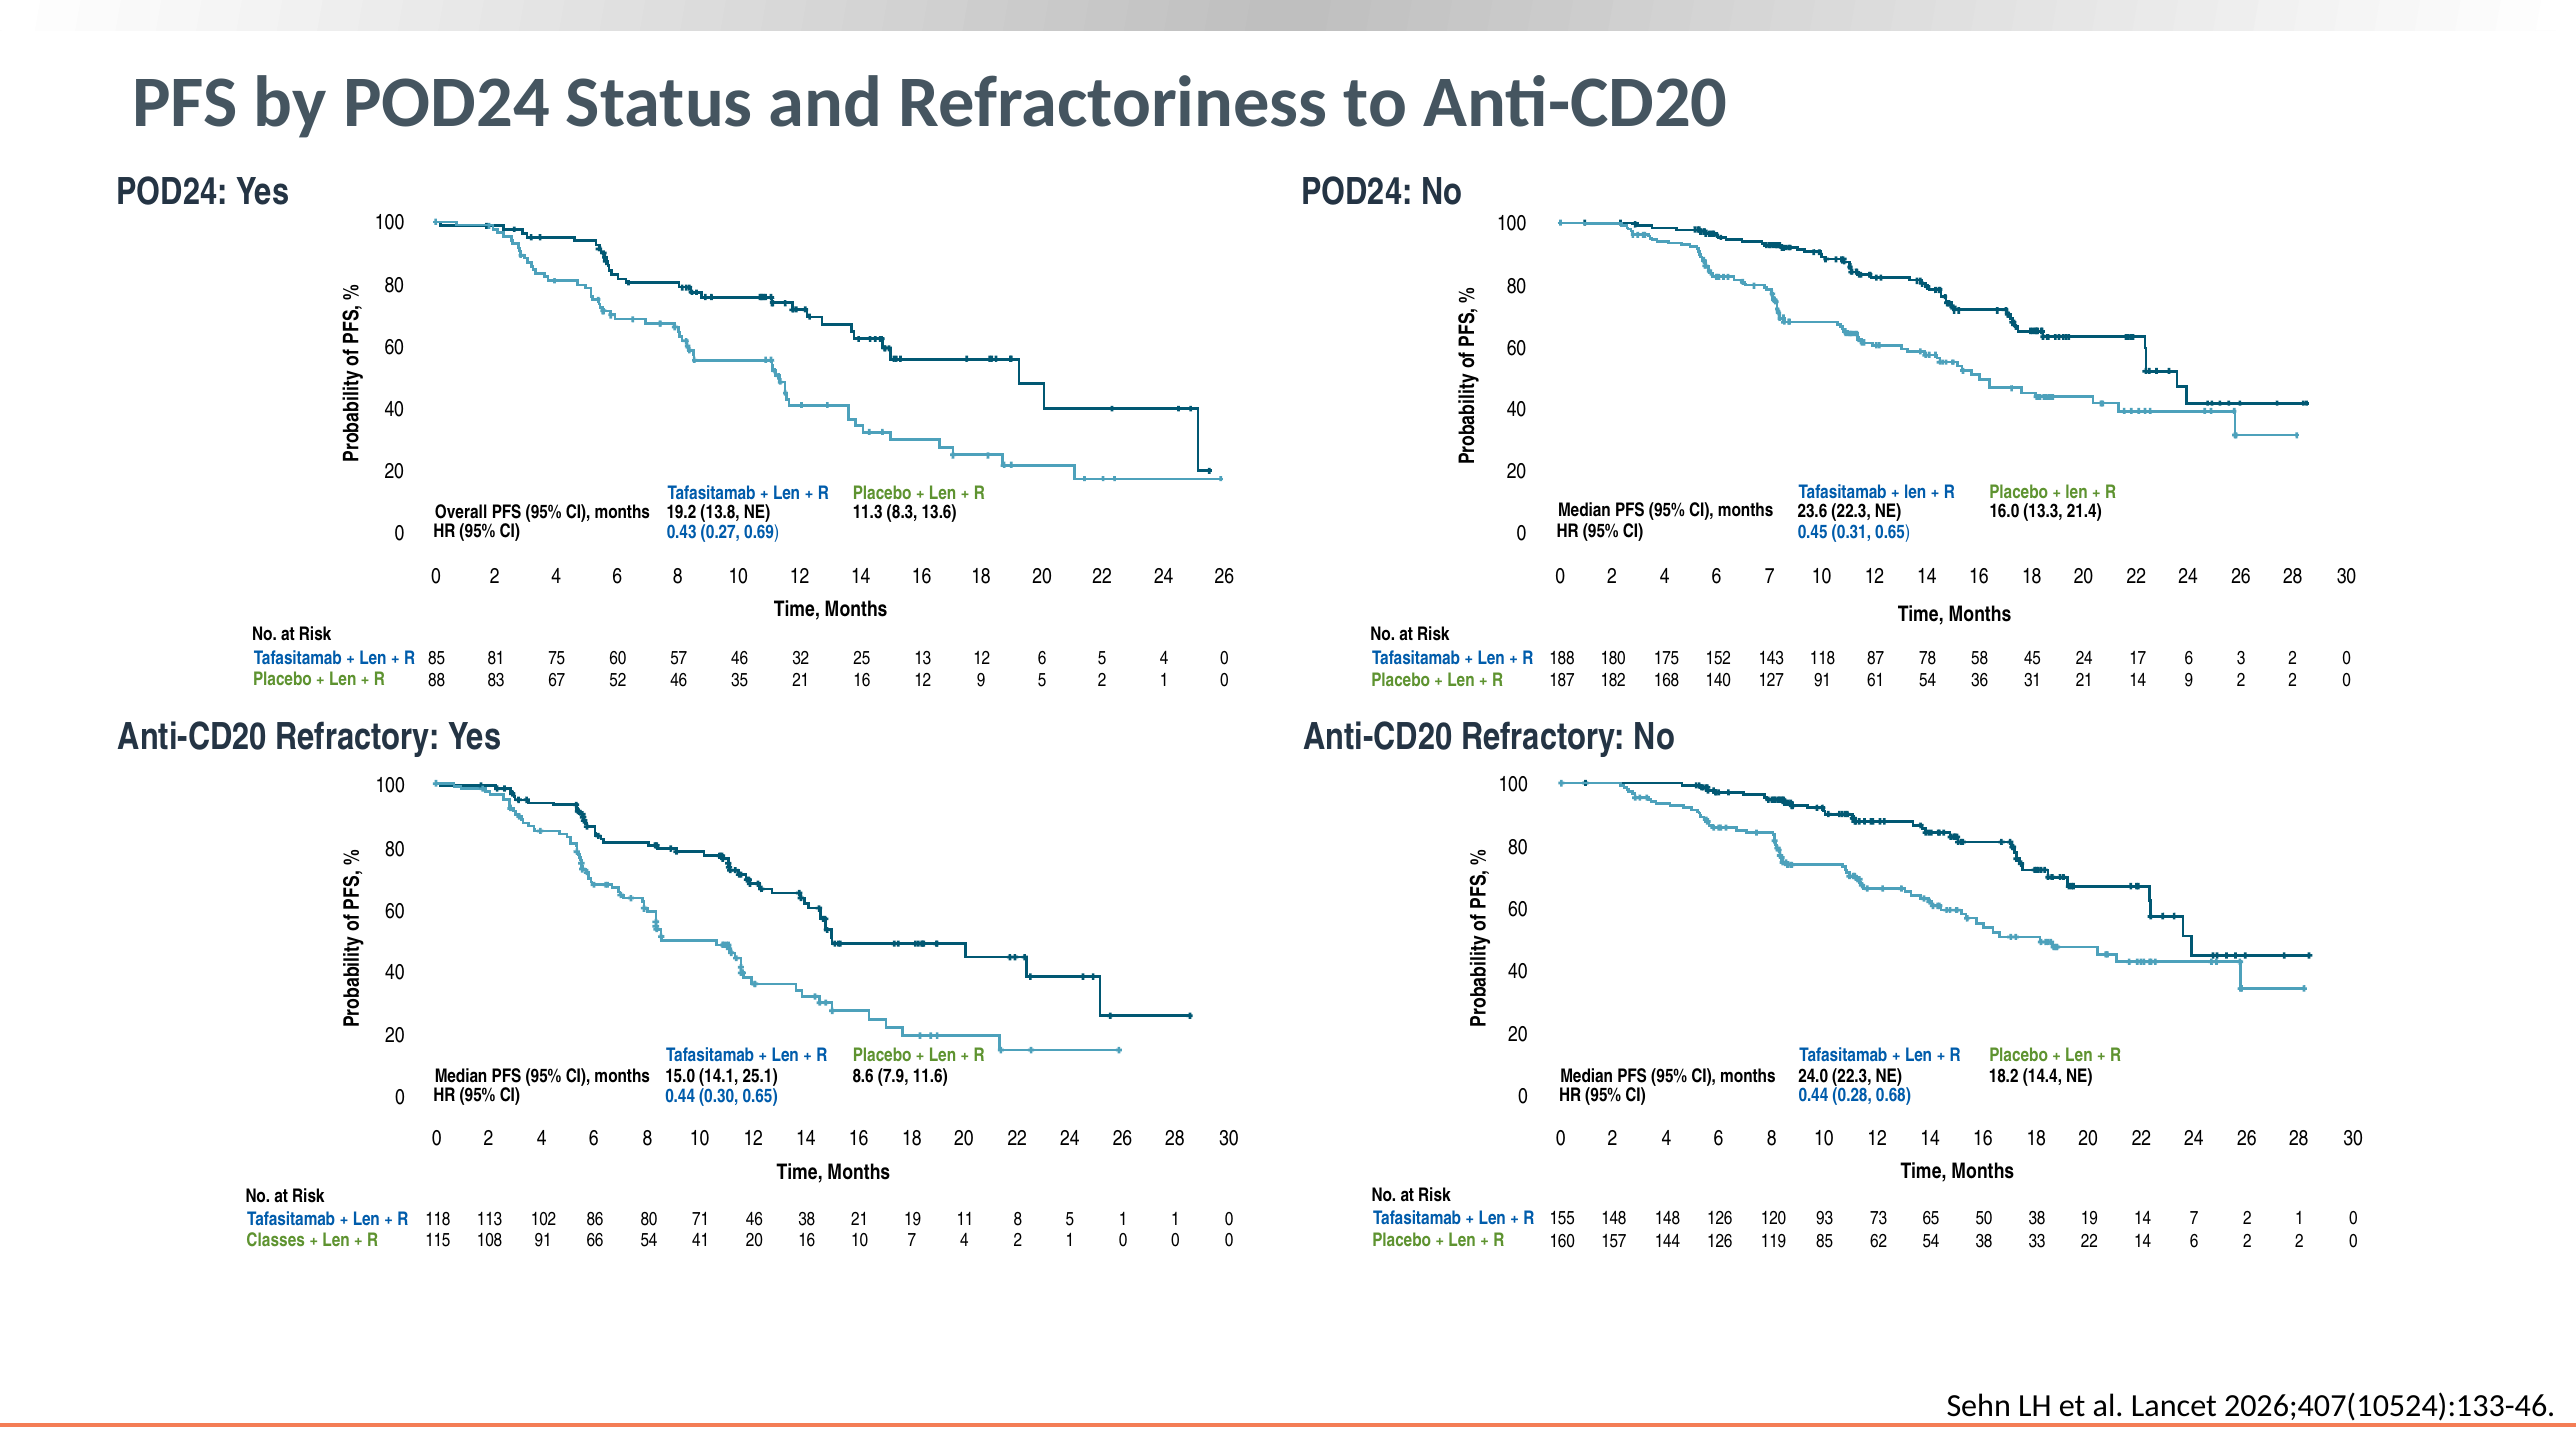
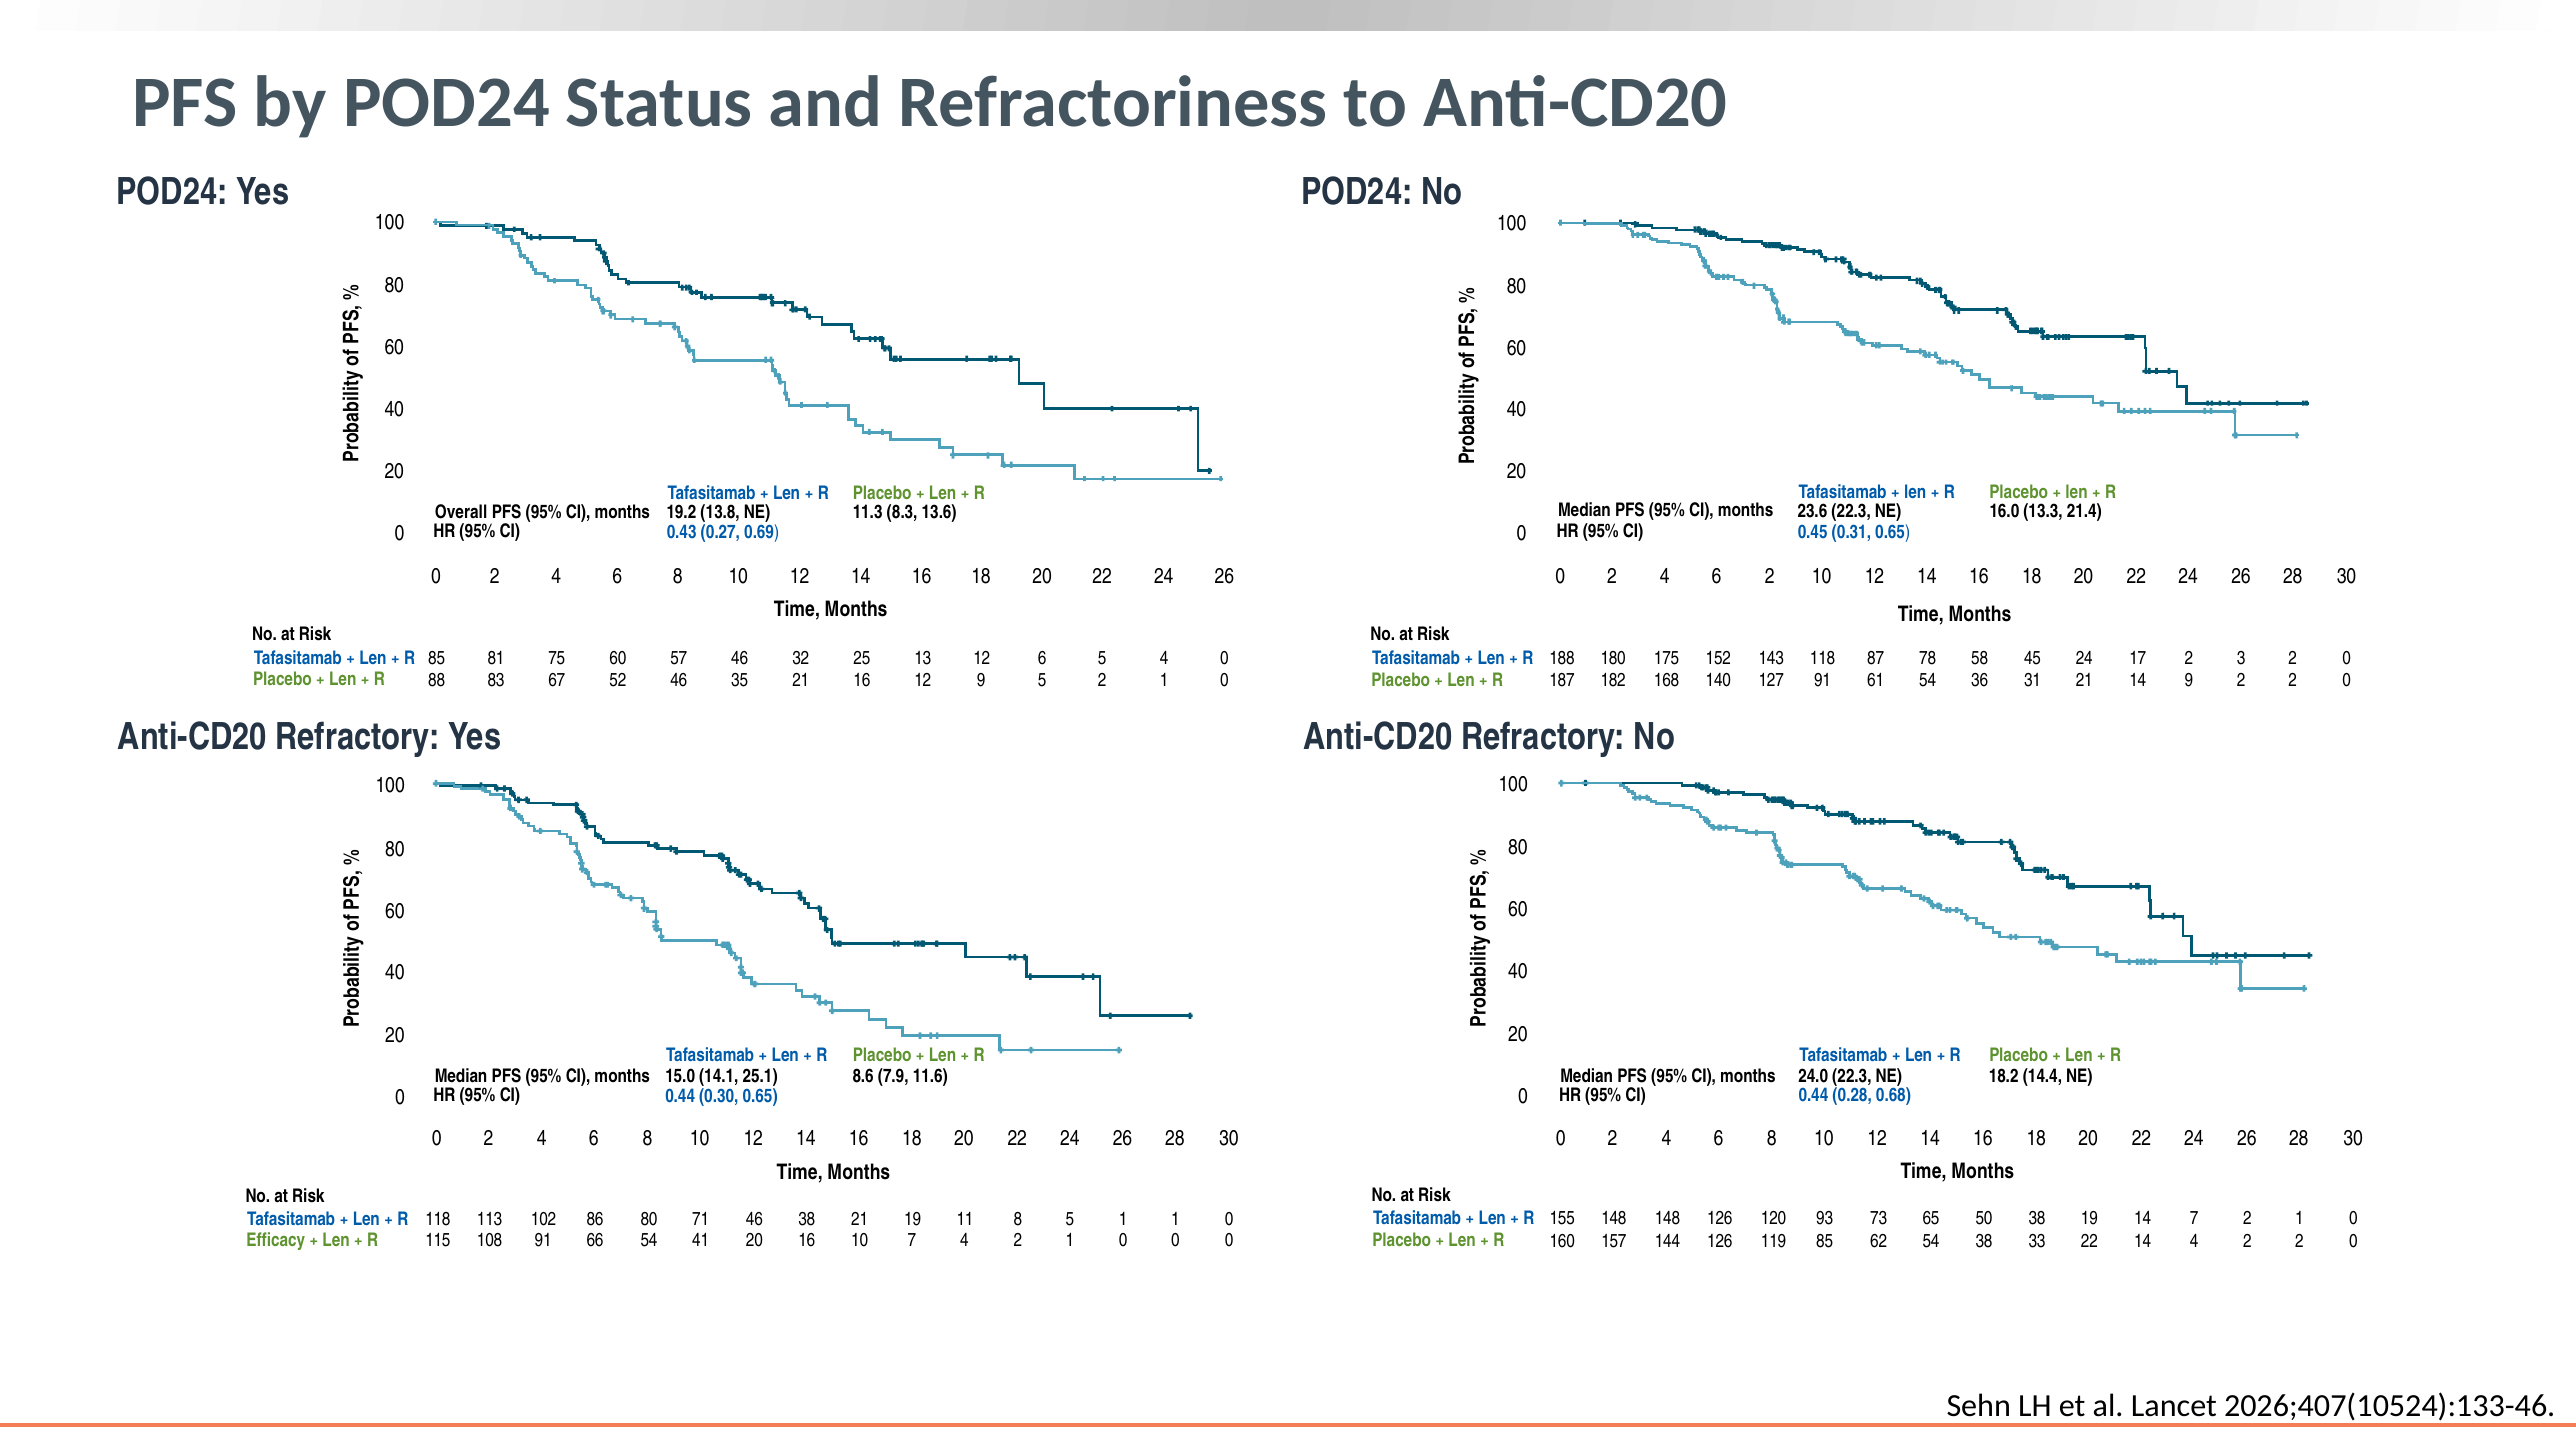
6 7: 7 -> 2
17 6: 6 -> 2
Classes: Classes -> Efficacy
14 6: 6 -> 4
